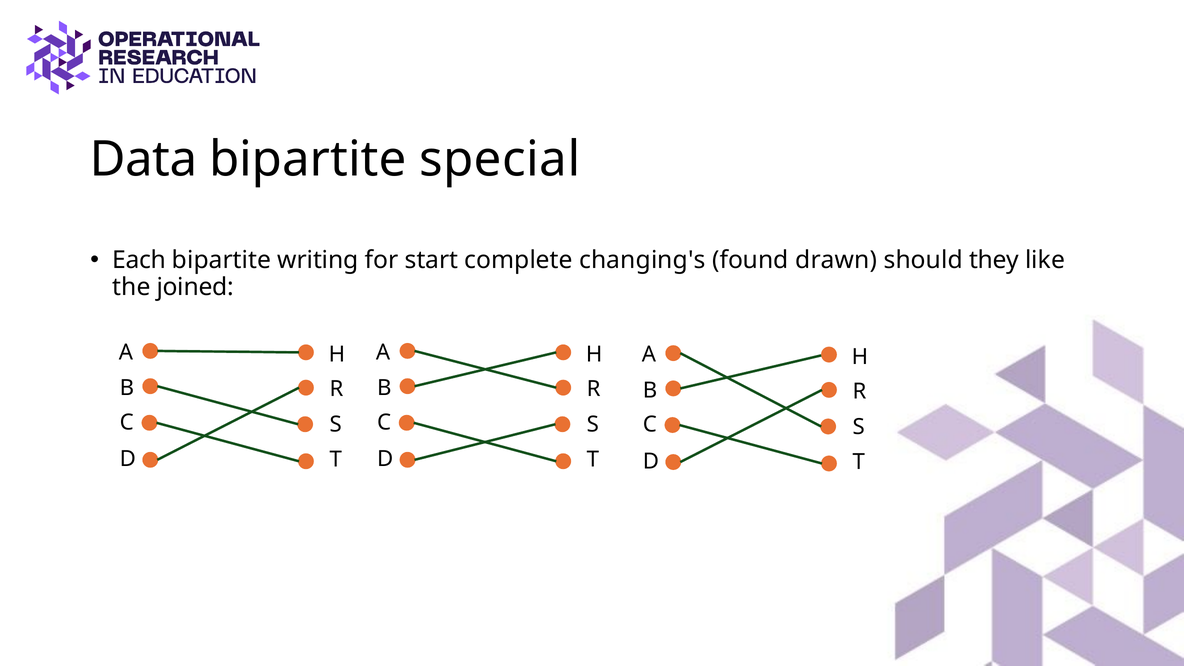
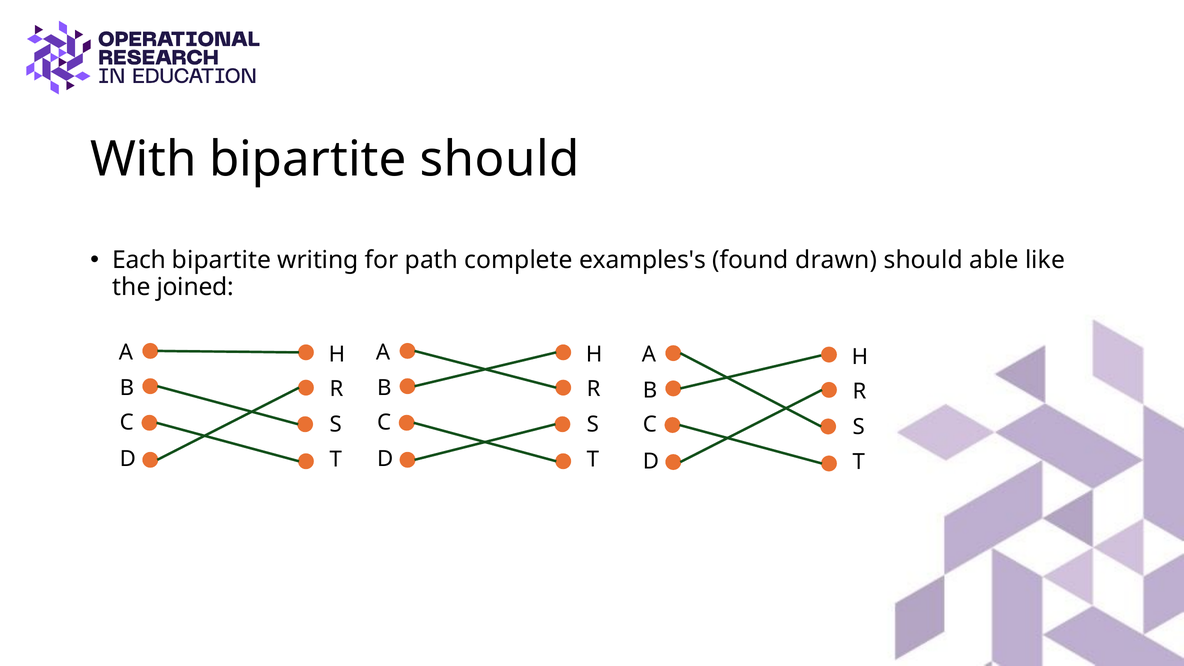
Data: Data -> With
bipartite special: special -> should
start: start -> path
changing's: changing's -> examples's
they: they -> able
